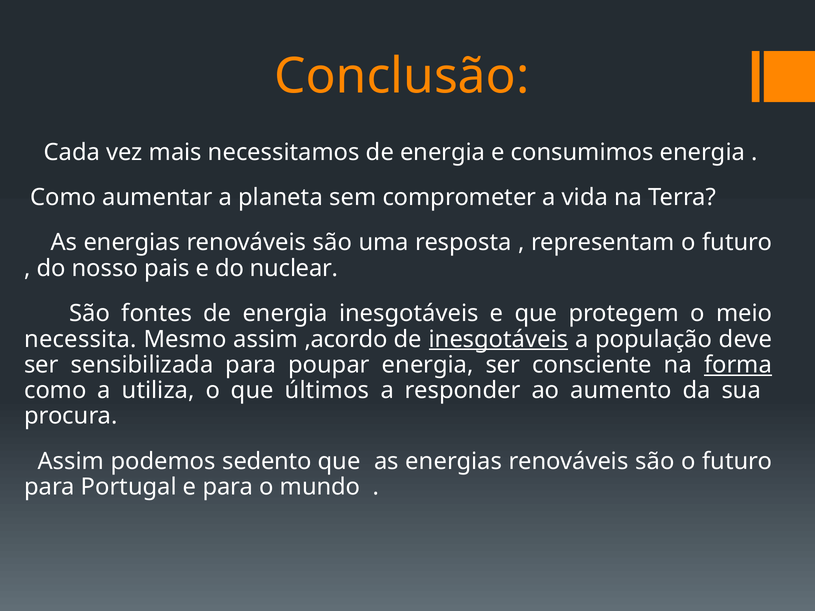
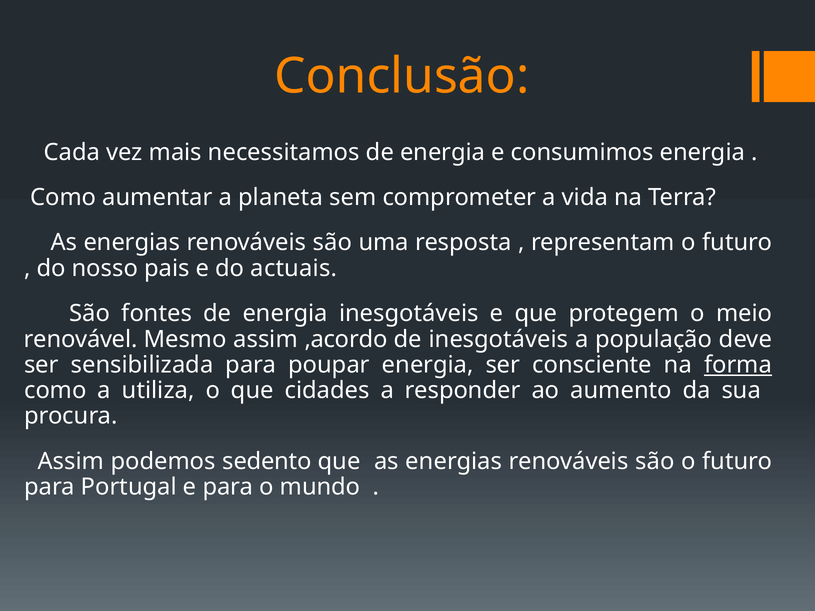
nuclear: nuclear -> actuais
necessita: necessita -> renovável
inesgotáveis at (498, 339) underline: present -> none
últimos: últimos -> cidades
